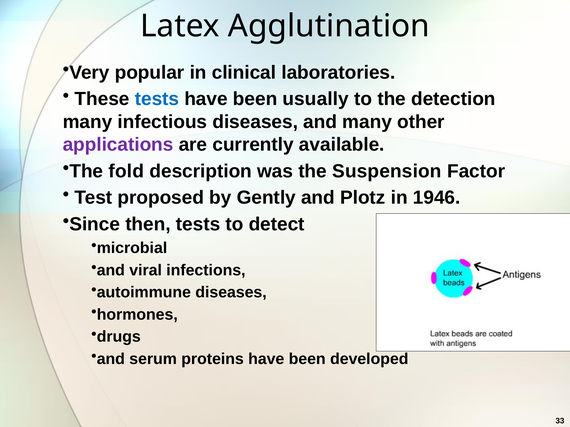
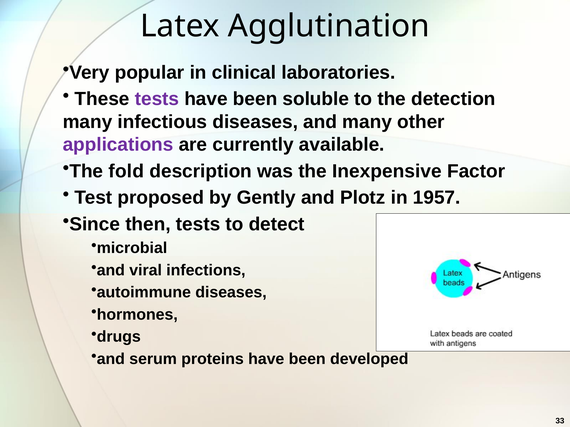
tests at (157, 99) colour: blue -> purple
usually: usually -> soluble
Suspension: Suspension -> Inexpensive
1946: 1946 -> 1957
